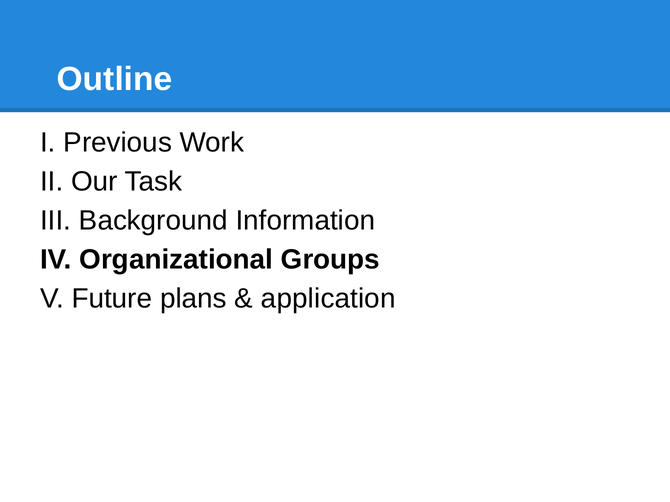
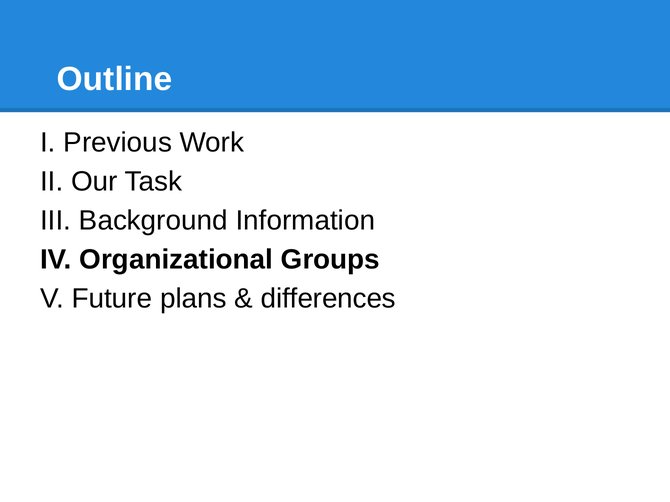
application: application -> differences
